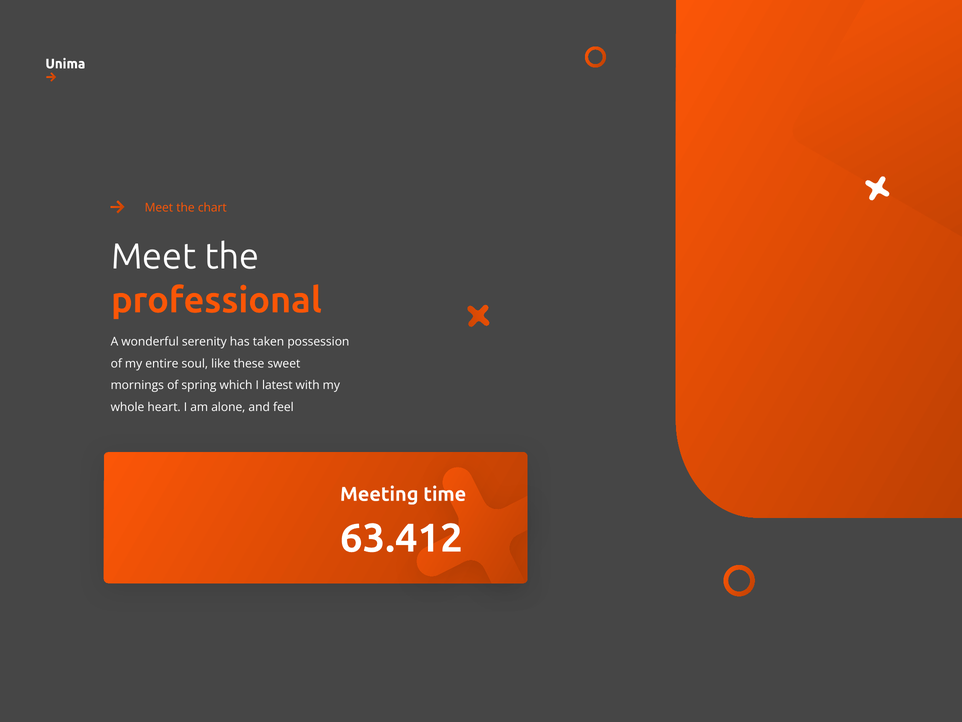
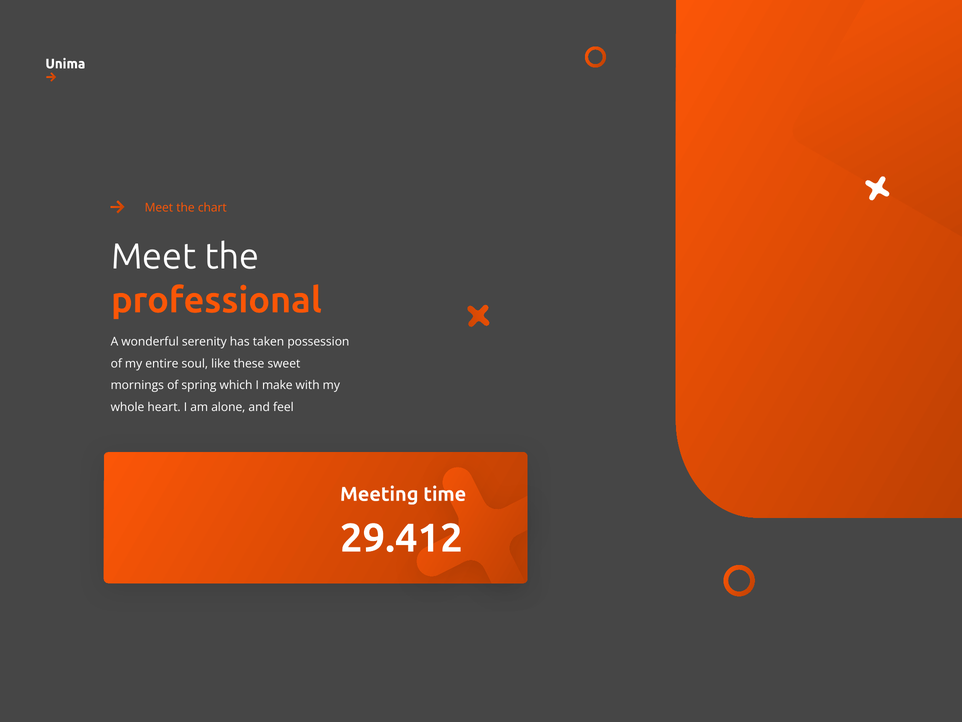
latest: latest -> make
63.412: 63.412 -> 29.412
